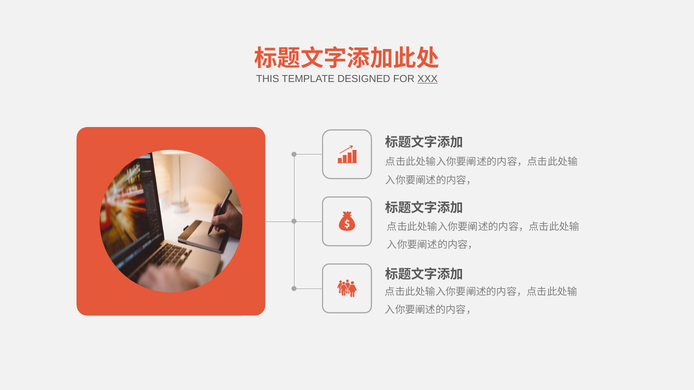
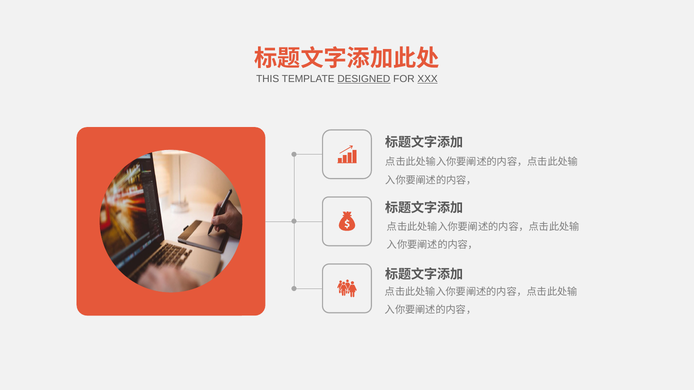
DESIGNED underline: none -> present
